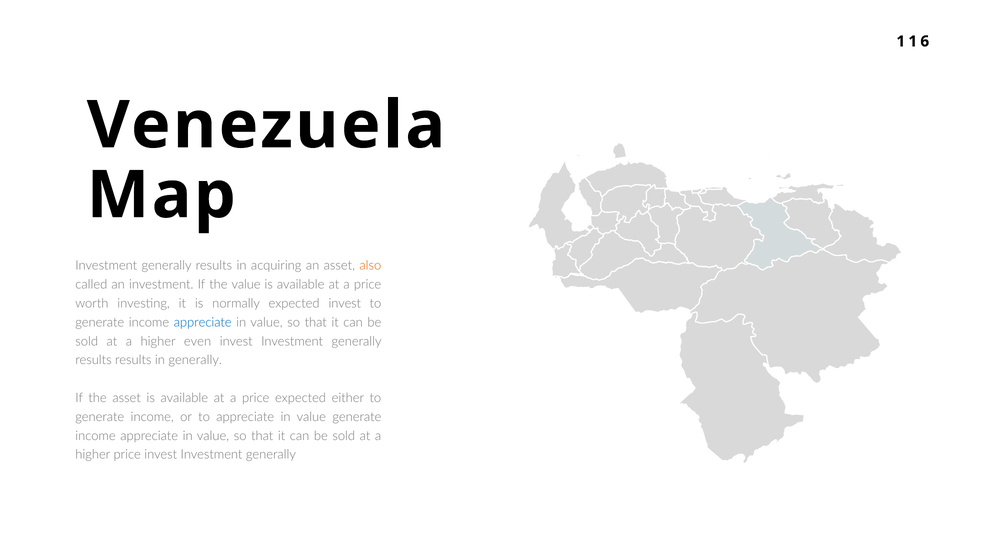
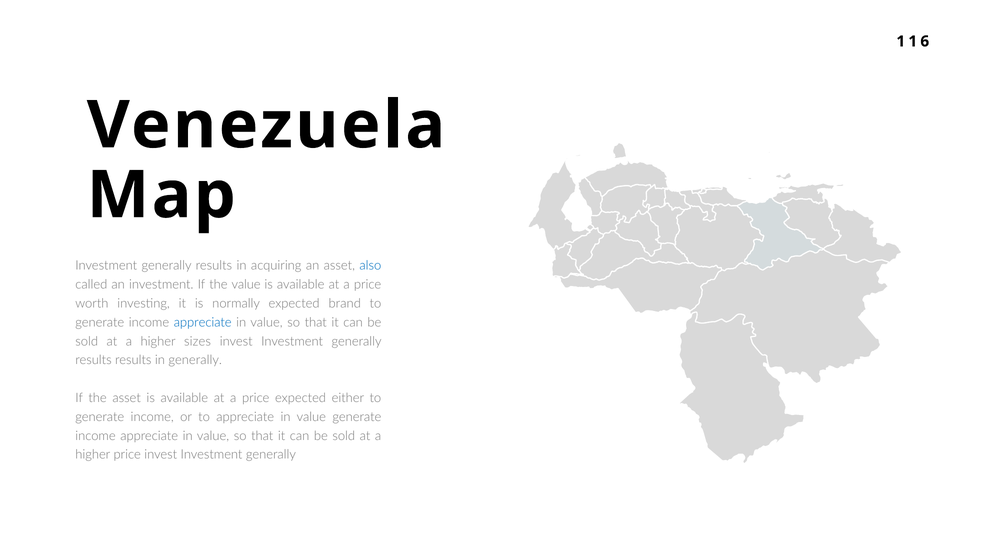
also colour: orange -> blue
expected invest: invest -> brand
even: even -> sizes
